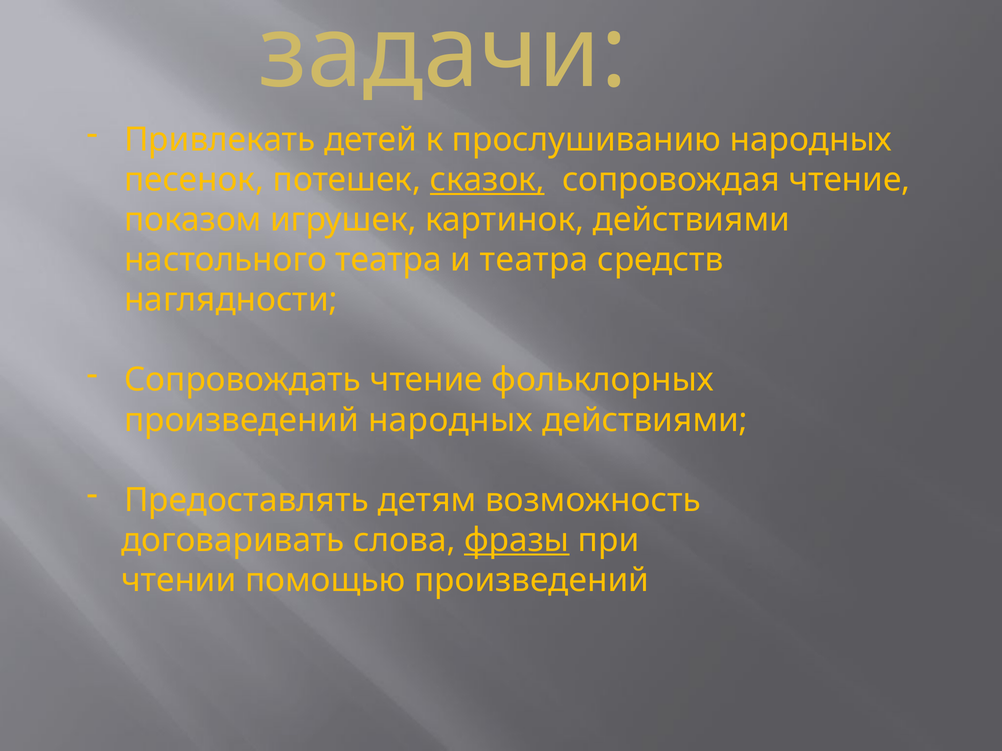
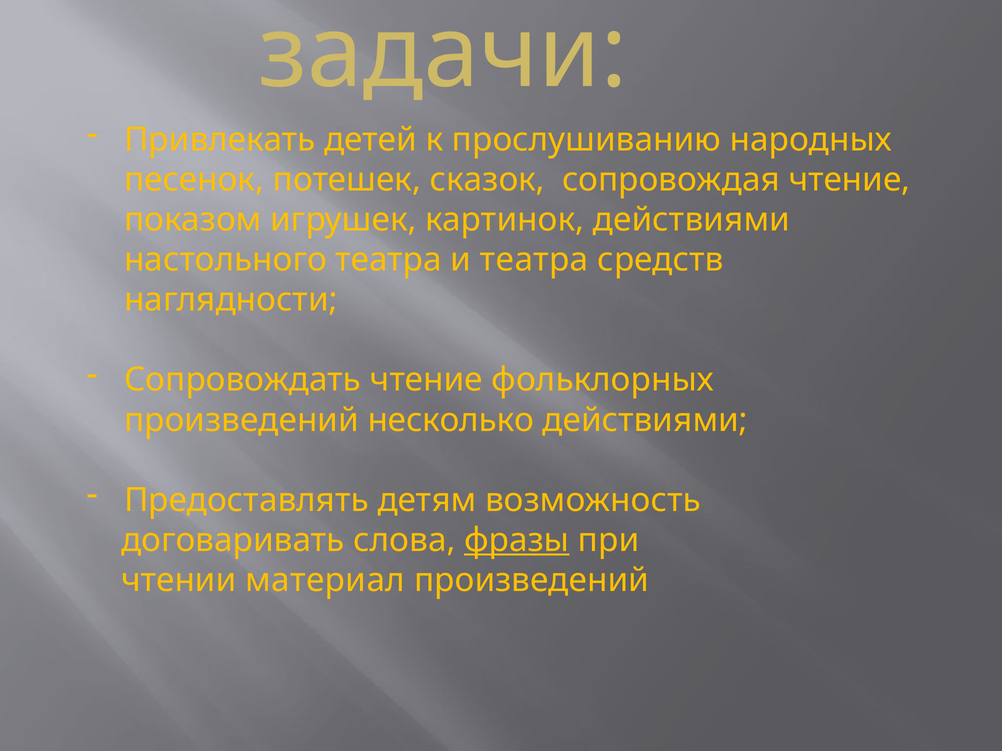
сказок underline: present -> none
произведений народных: народных -> несколько
помощью: помощью -> материал
